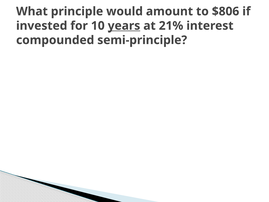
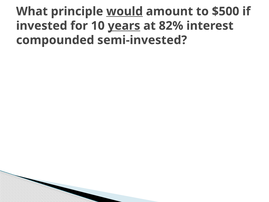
would underline: none -> present
$806: $806 -> $500
21%: 21% -> 82%
semi-principle: semi-principle -> semi-invested
